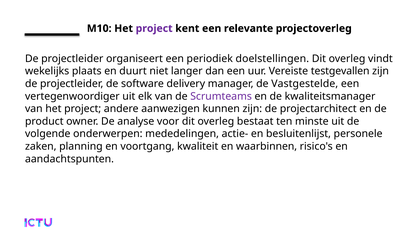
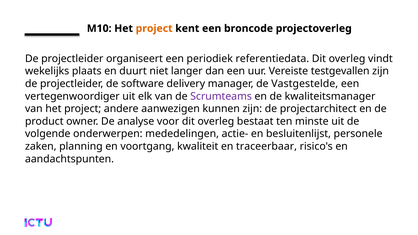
project at (154, 28) colour: purple -> orange
relevante: relevante -> broncode
doelstellingen: doelstellingen -> referentiedata
waarbinnen: waarbinnen -> traceerbaar
